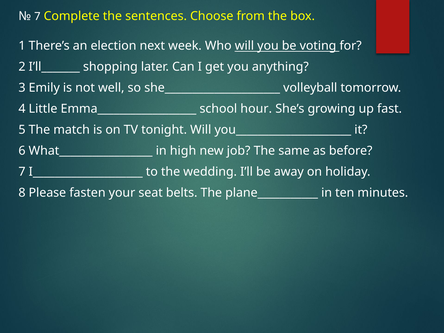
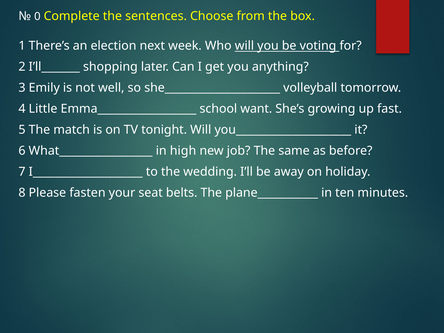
7 at (37, 17): 7 -> 0
hour: hour -> want
